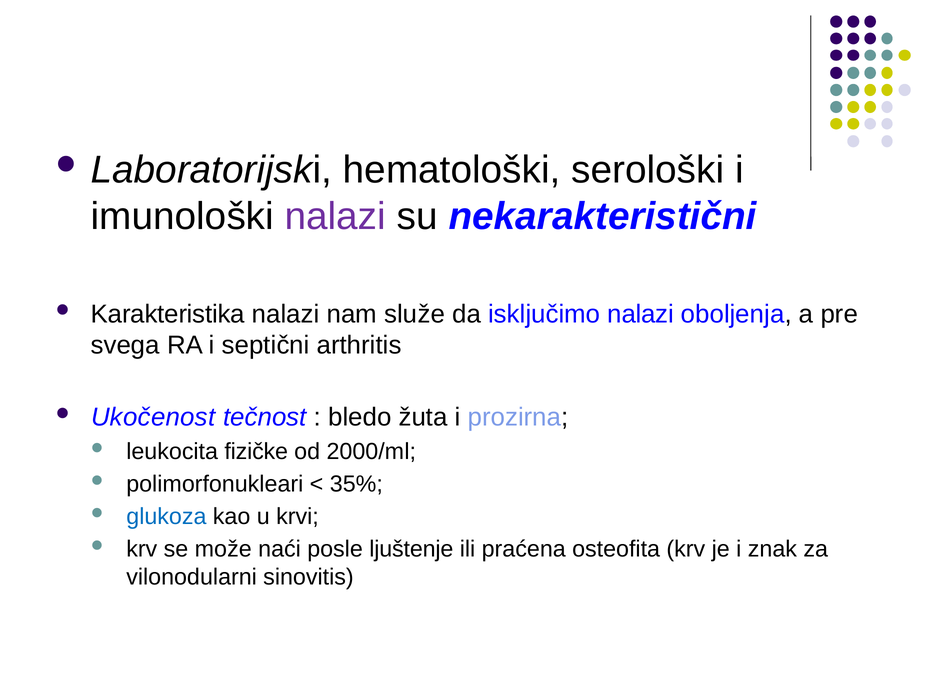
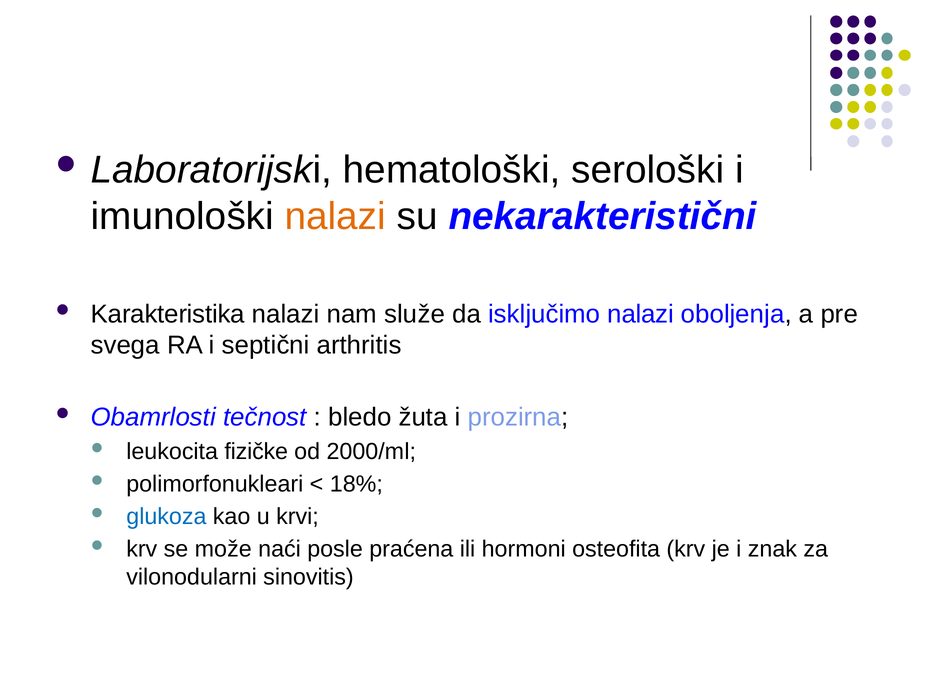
nalazi at (335, 217) colour: purple -> orange
Ukočenost: Ukočenost -> Obamrlosti
35%: 35% -> 18%
ljuštenje: ljuštenje -> praćena
praćena: praćena -> hormoni
